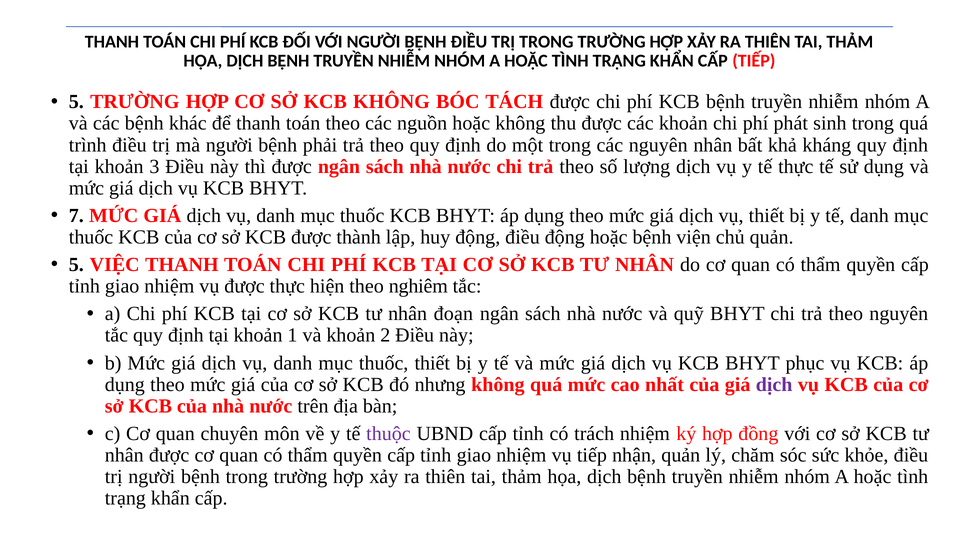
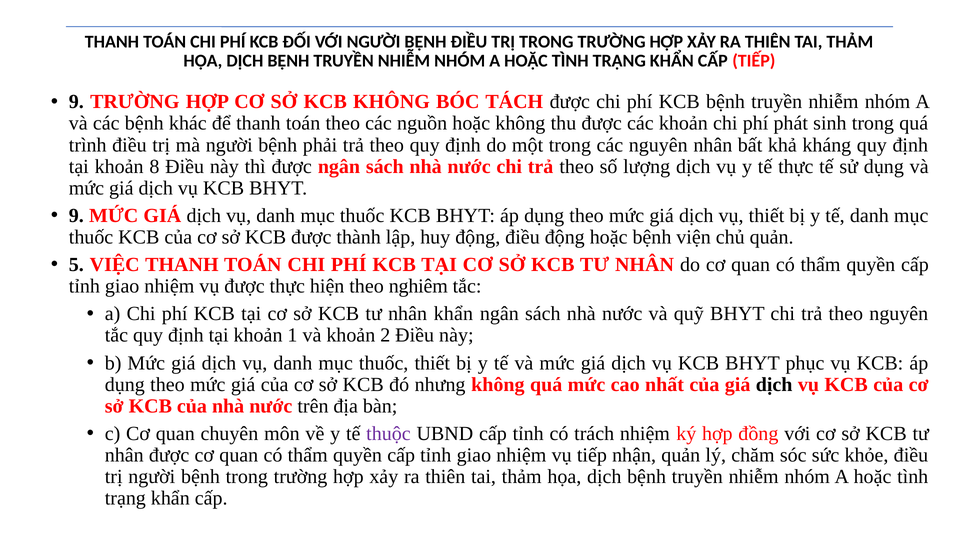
5 at (76, 102): 5 -> 9
3: 3 -> 8
7 at (76, 216): 7 -> 9
nhân đoạn: đoạn -> khẩn
dịch at (774, 385) colour: purple -> black
